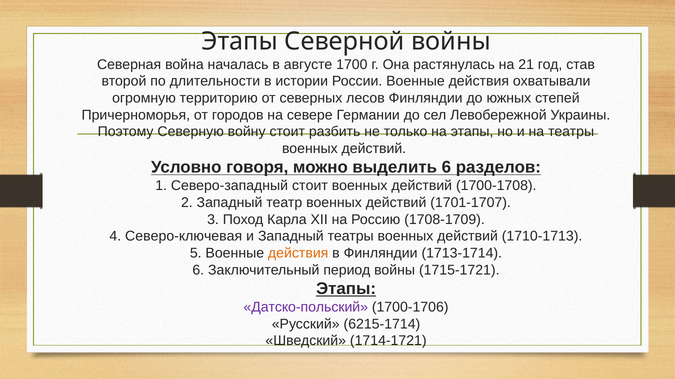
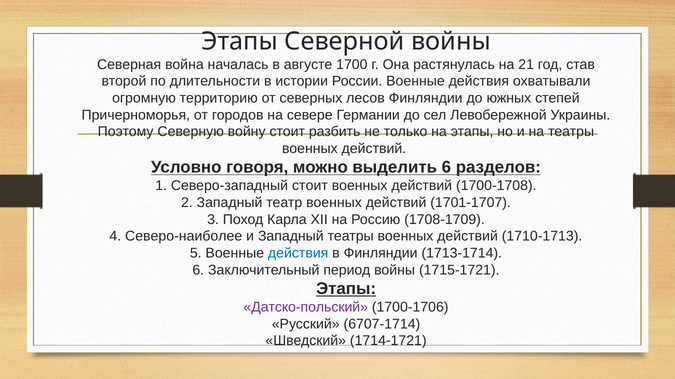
Северо-ключевая: Северо-ключевая -> Северо-наиболее
действия at (298, 254) colour: orange -> blue
6215-1714: 6215-1714 -> 6707-1714
